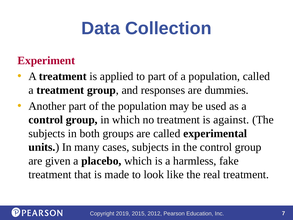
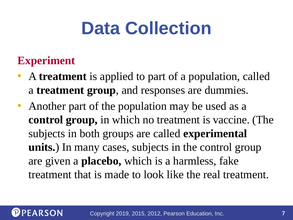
against: against -> vaccine
